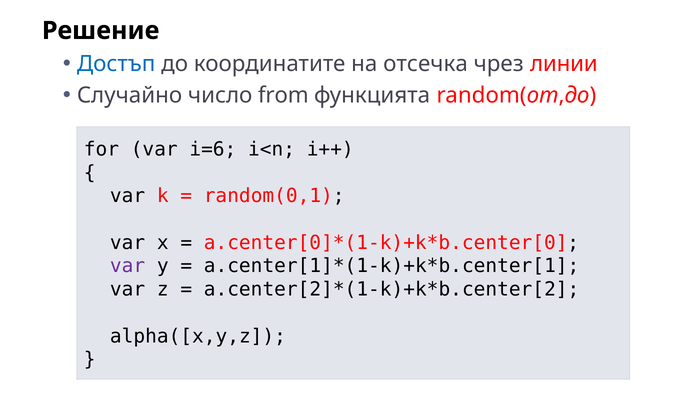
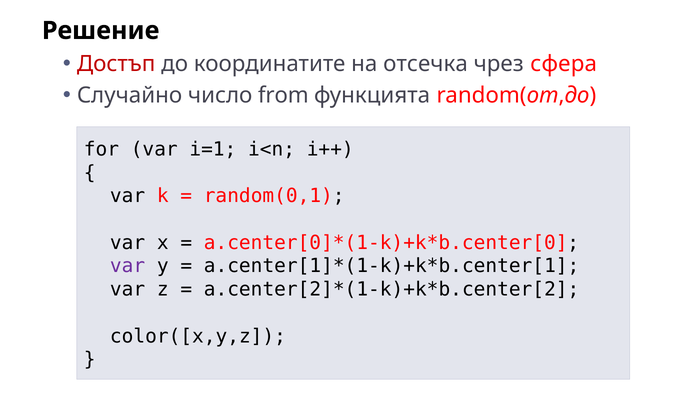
Достъп colour: blue -> red
линии: линии -> сфера
i=6: i=6 -> i=1
alpha([x,y,z: alpha([x,y,z -> color([x,y,z
